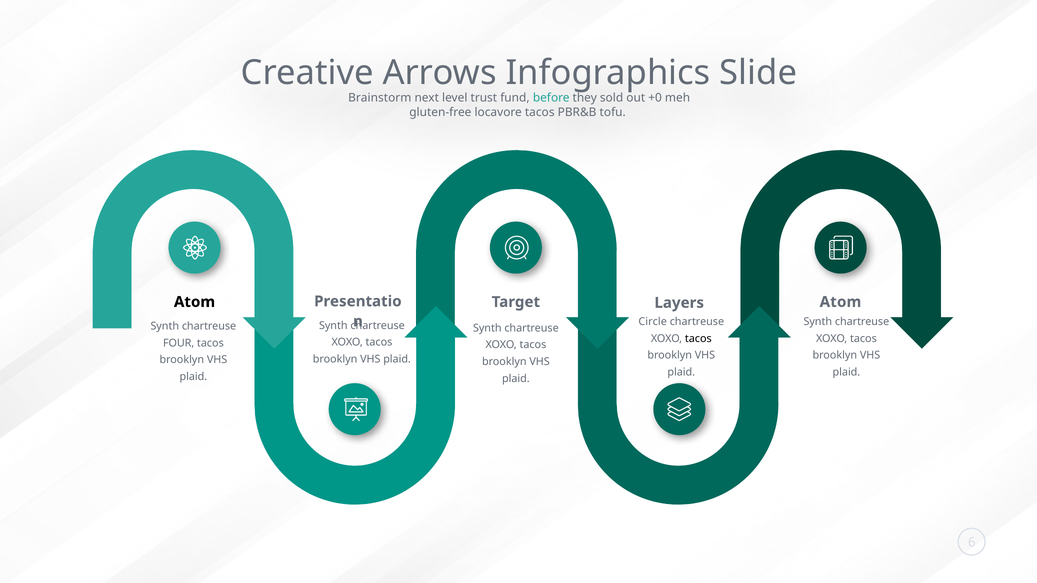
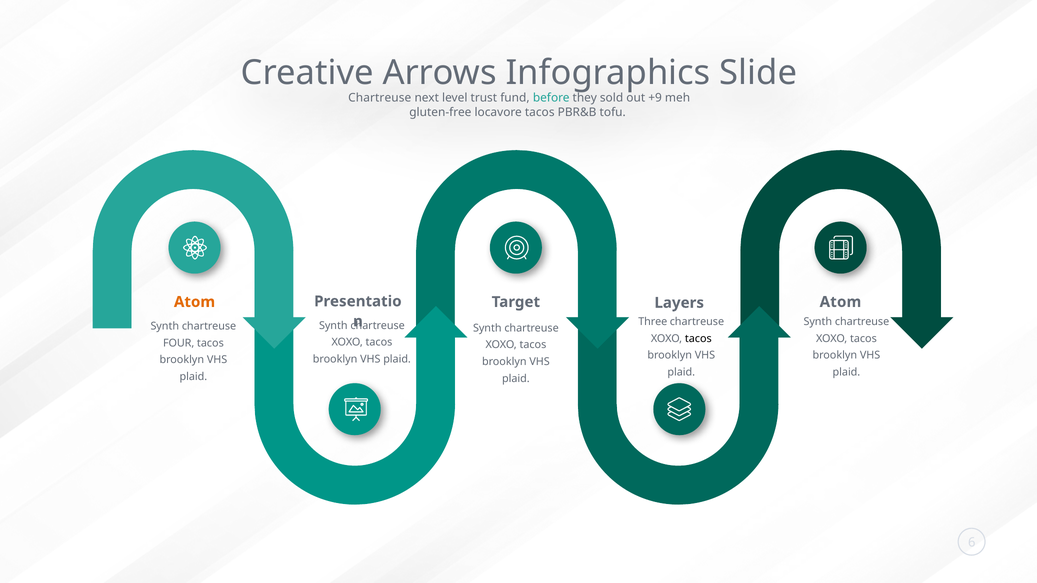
Brainstorm at (380, 98): Brainstorm -> Chartreuse
+0: +0 -> +9
Atom at (195, 302) colour: black -> orange
Circle: Circle -> Three
